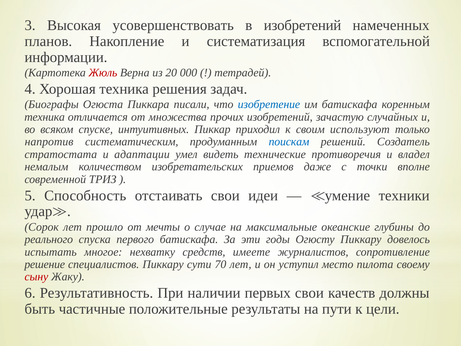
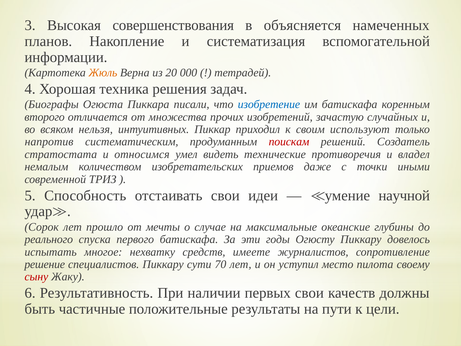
усовершенствовать: усовершенствовать -> совершенствования
в изобретений: изобретений -> объясняется
Жюль colour: red -> orange
техника at (45, 117): техника -> второго
спуске: спуске -> нельзя
поискам colour: blue -> red
адаптации: адаптации -> относимся
вполне: вполне -> иными
техники: техники -> научной
